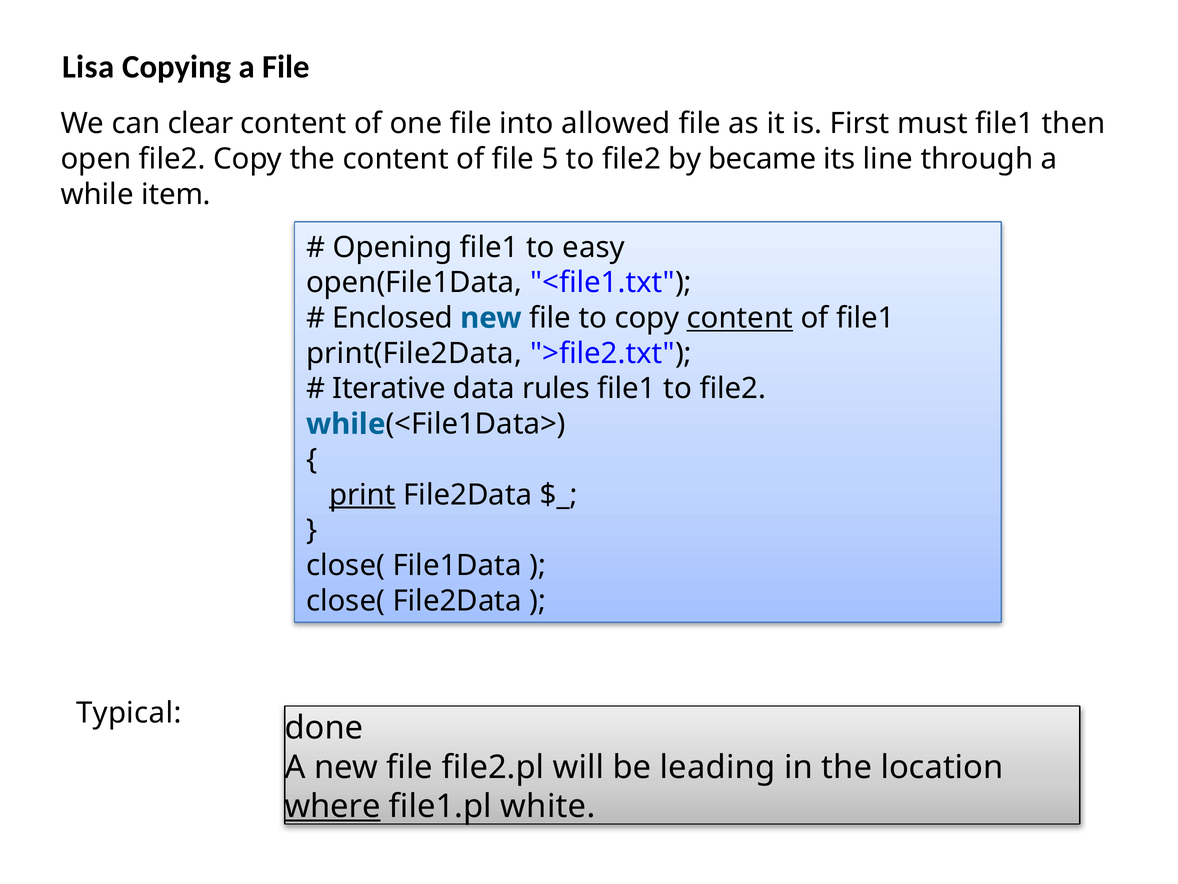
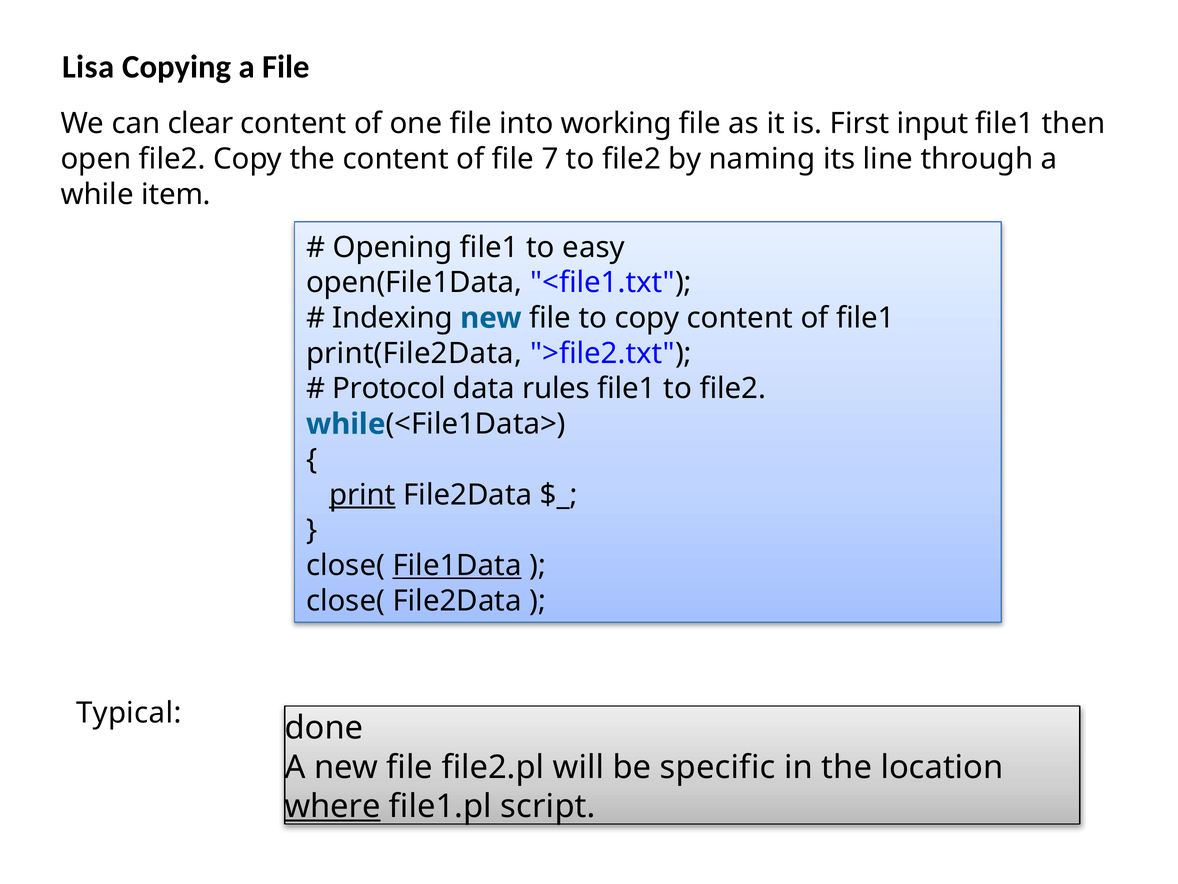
allowed: allowed -> working
must: must -> input
5: 5 -> 7
became: became -> naming
Enclosed: Enclosed -> Indexing
content at (740, 318) underline: present -> none
Iterative: Iterative -> Protocol
File1Data underline: none -> present
leading: leading -> specific
white: white -> script
